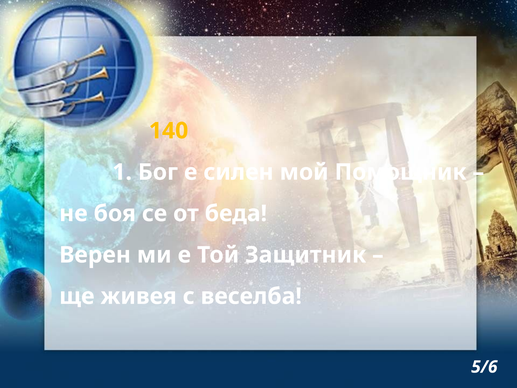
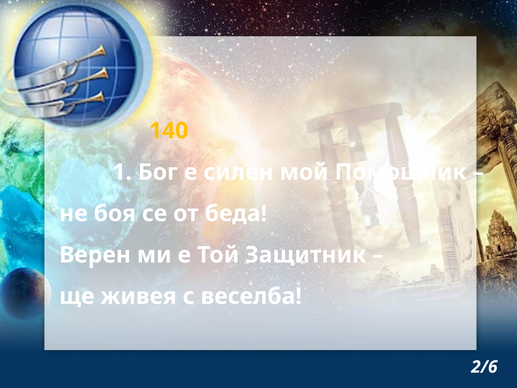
5/6: 5/6 -> 2/6
